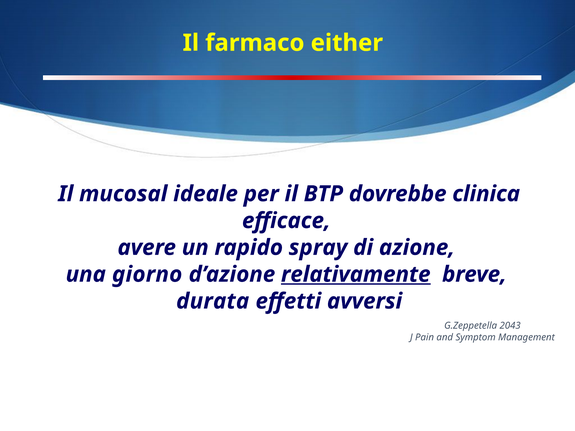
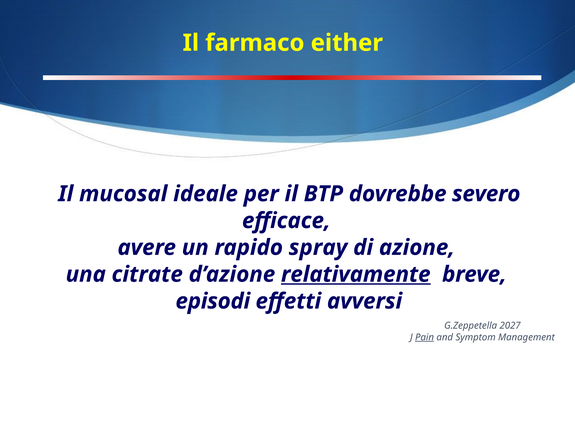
clinica: clinica -> severo
giorno: giorno -> citrate
durata: durata -> episodi
2043: 2043 -> 2027
Pain underline: none -> present
